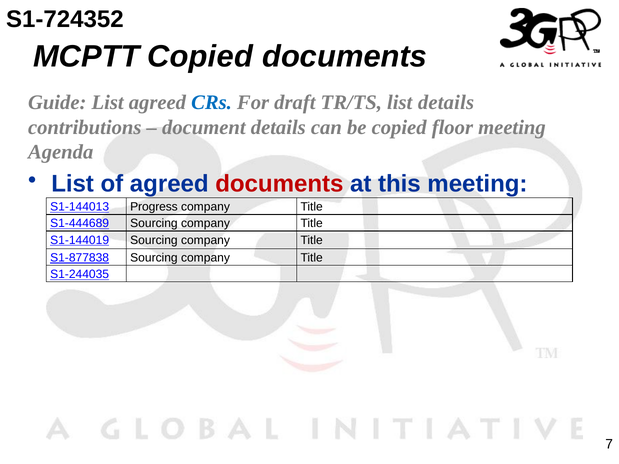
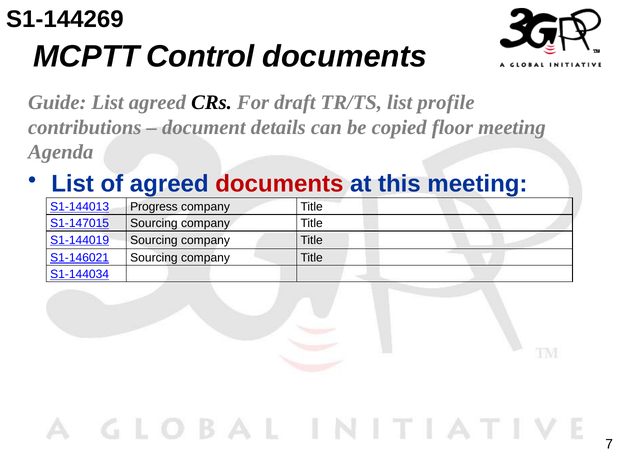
S1-724352: S1-724352 -> S1-144269
MCPTT Copied: Copied -> Control
CRs colour: blue -> black
list details: details -> profile
S1-444689: S1-444689 -> S1-147015
S1-877838: S1-877838 -> S1-146021
S1-244035: S1-244035 -> S1-144034
